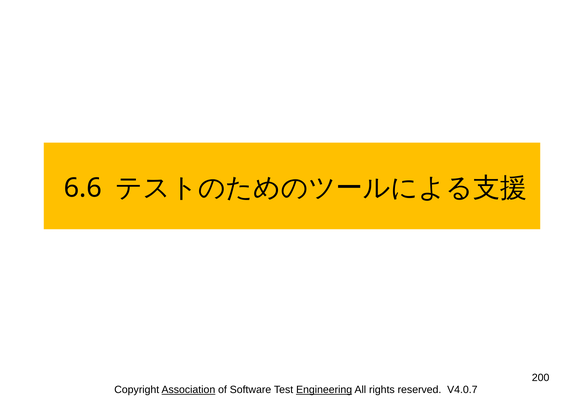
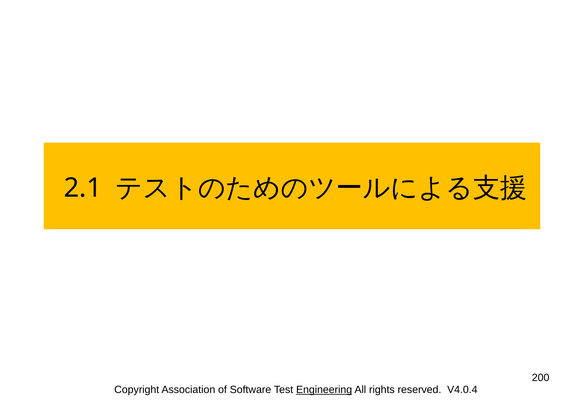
6.6: 6.6 -> 2.1
Association underline: present -> none
V4.0.7: V4.0.7 -> V4.0.4
